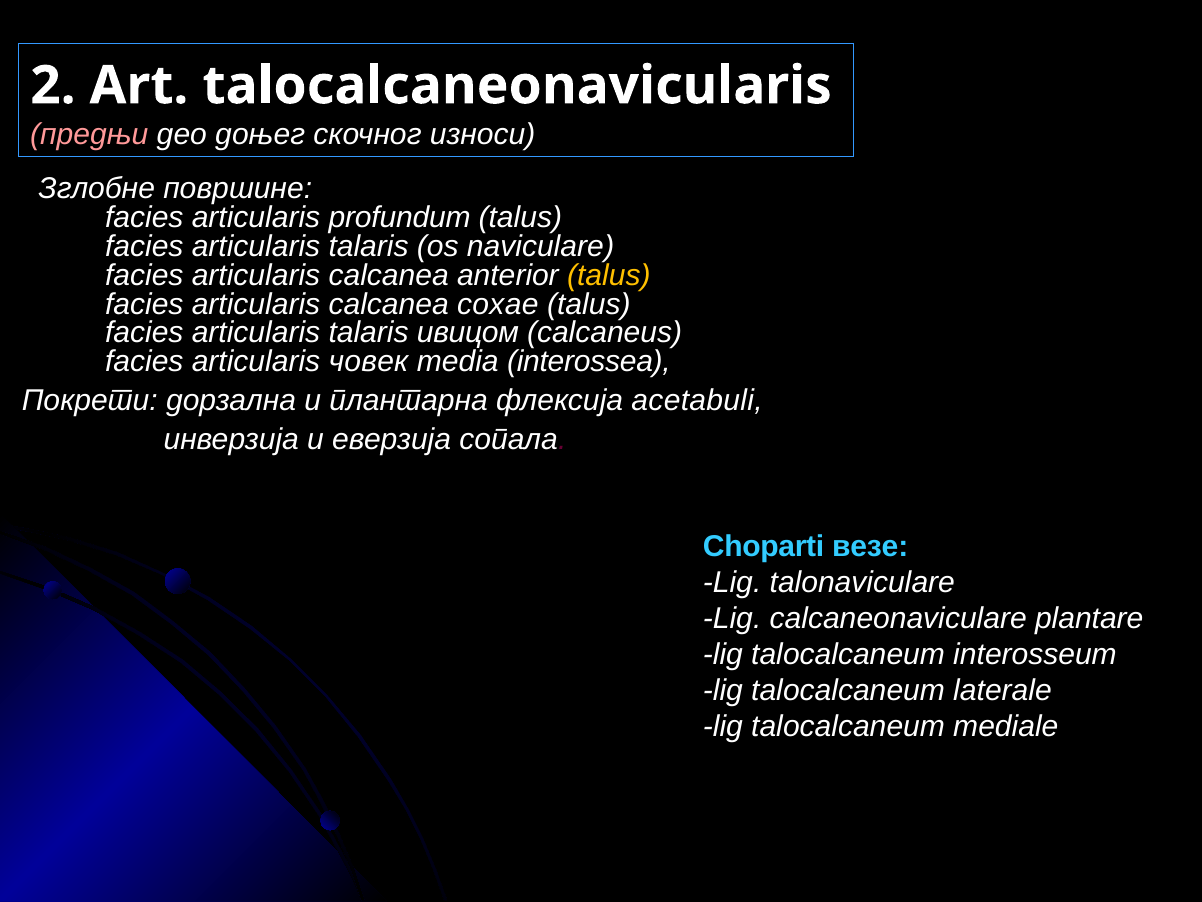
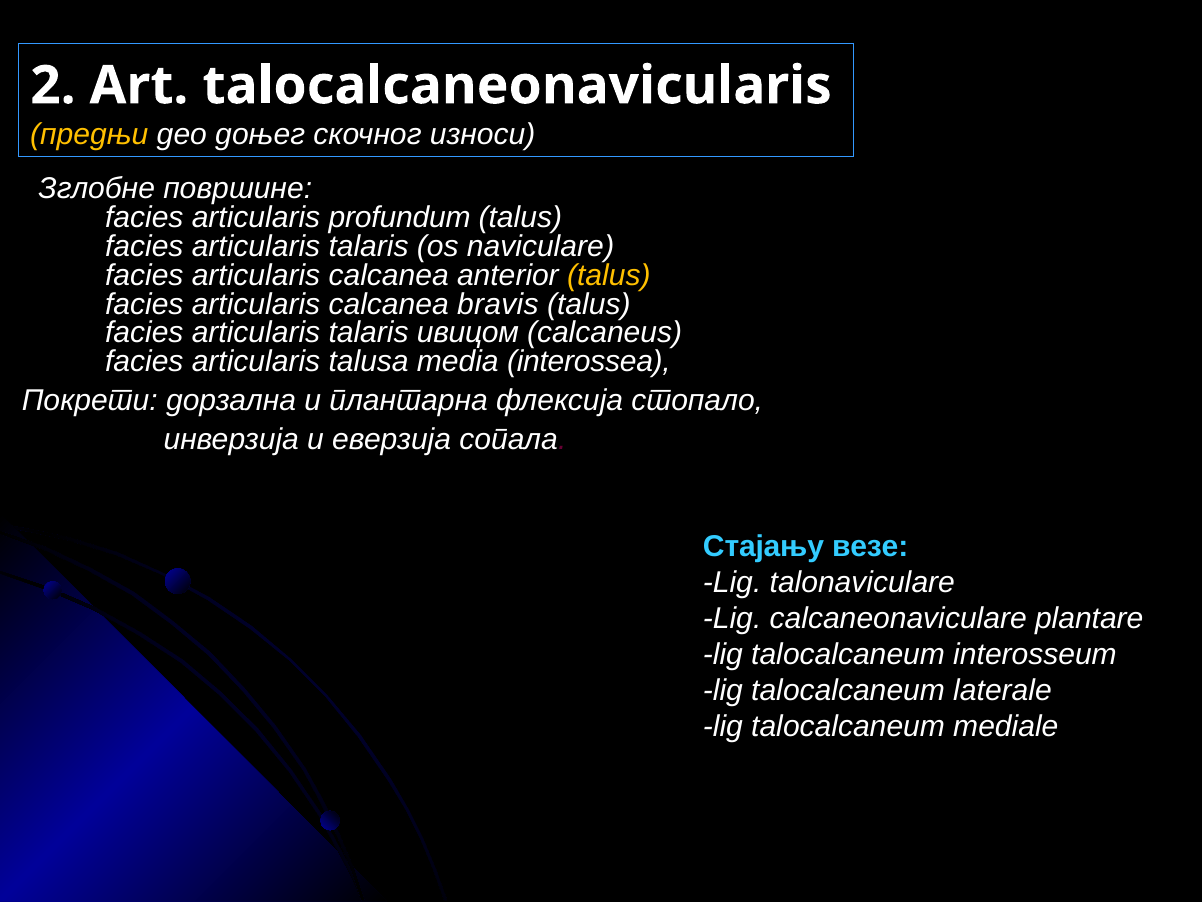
предњи colour: pink -> yellow
coxae: coxae -> bravis
човек: човек -> talusa
acetabuli: acetabuli -> стопало
Choparti: Choparti -> Стајању
